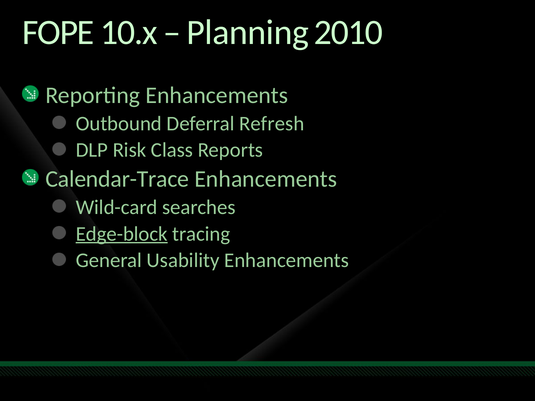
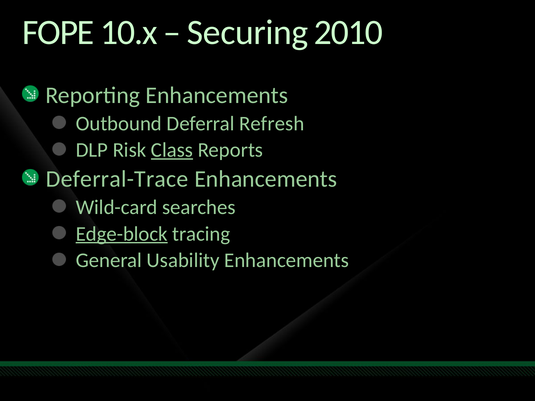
Planning: Planning -> Securing
Class underline: none -> present
Calendar-Trace: Calendar-Trace -> Deferral-Trace
